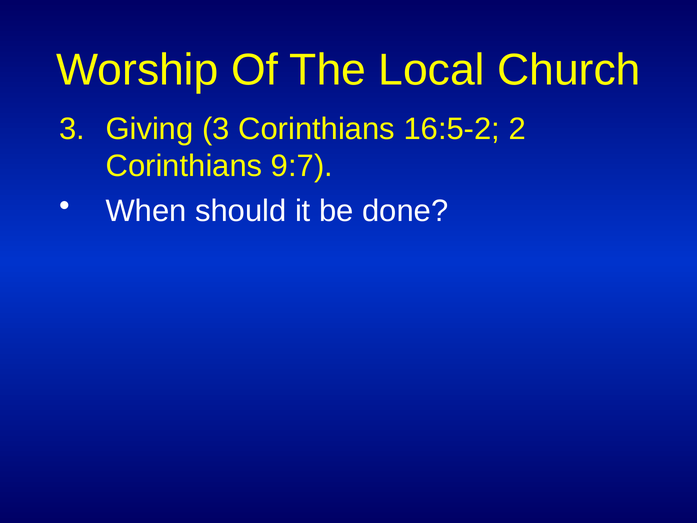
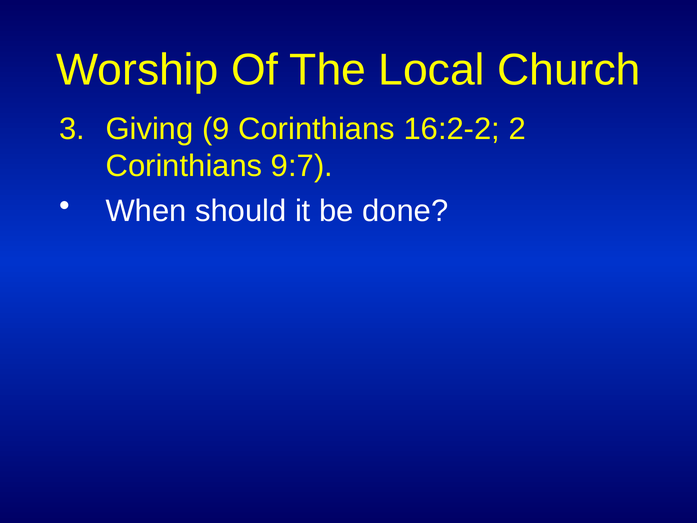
Giving 3: 3 -> 9
16:5-2: 16:5-2 -> 16:2-2
